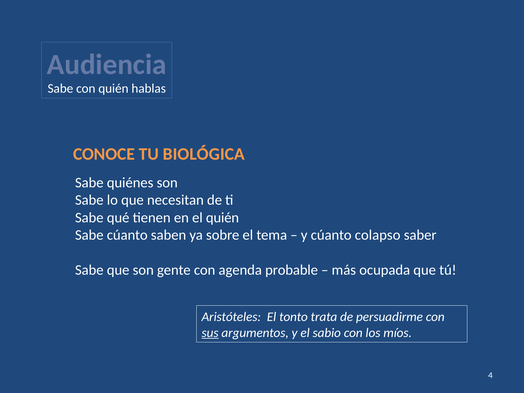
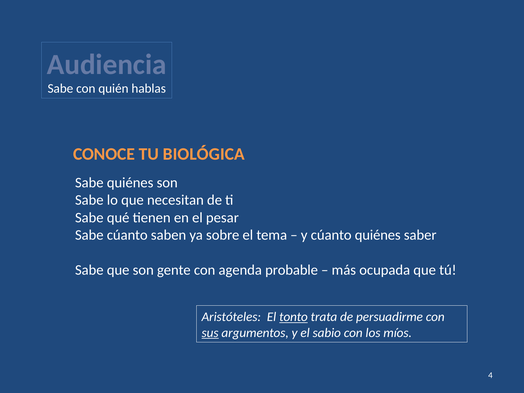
el quién: quién -> pesar
cúanto colapso: colapso -> quiénes
tonto underline: none -> present
